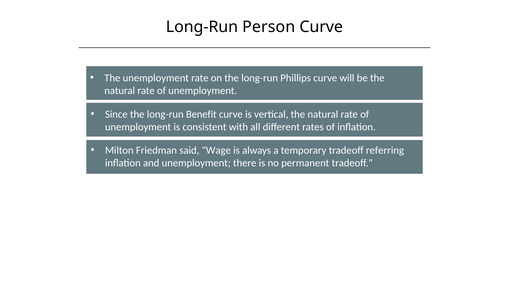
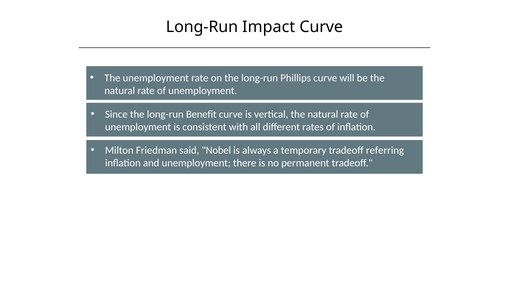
Person: Person -> Impact
Wage: Wage -> Nobel
